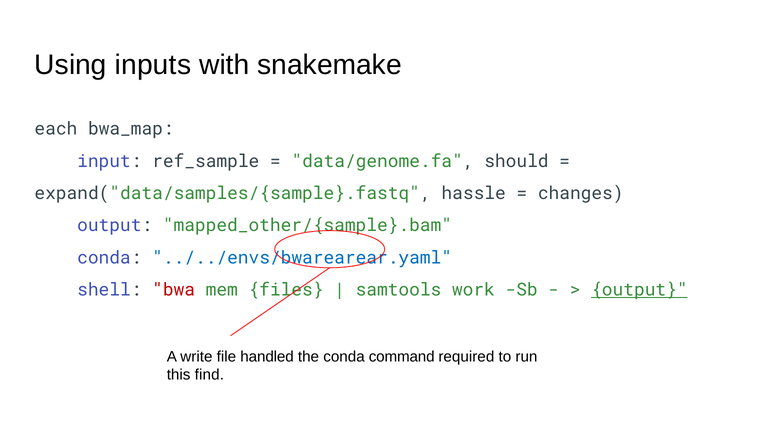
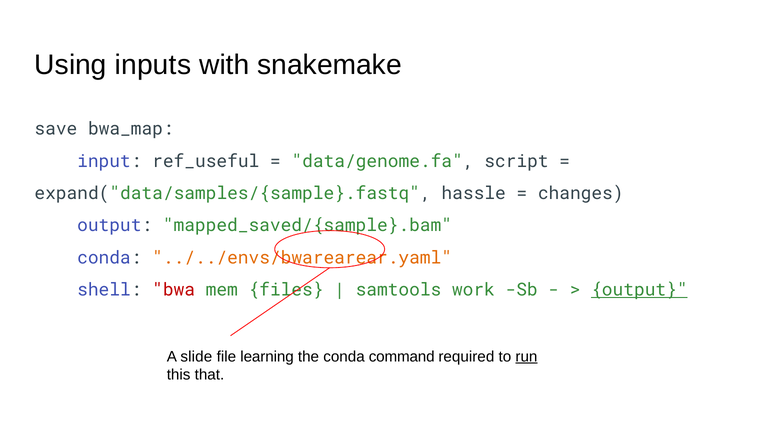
each: each -> save
ref_sample: ref_sample -> ref_useful
should: should -> script
mapped_other/{sample}.bam: mapped_other/{sample}.bam -> mapped_saved/{sample}.bam
../../envs/bwarearear.yaml colour: blue -> orange
write: write -> slide
handled: handled -> learning
run underline: none -> present
find: find -> that
